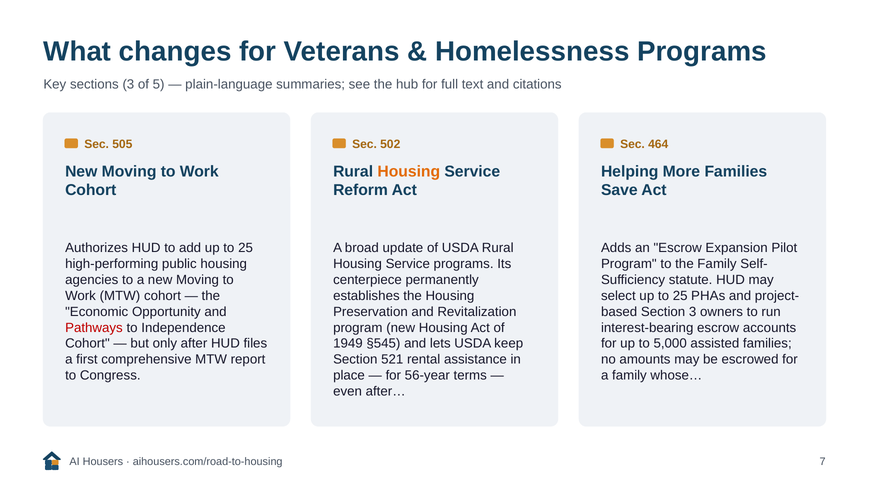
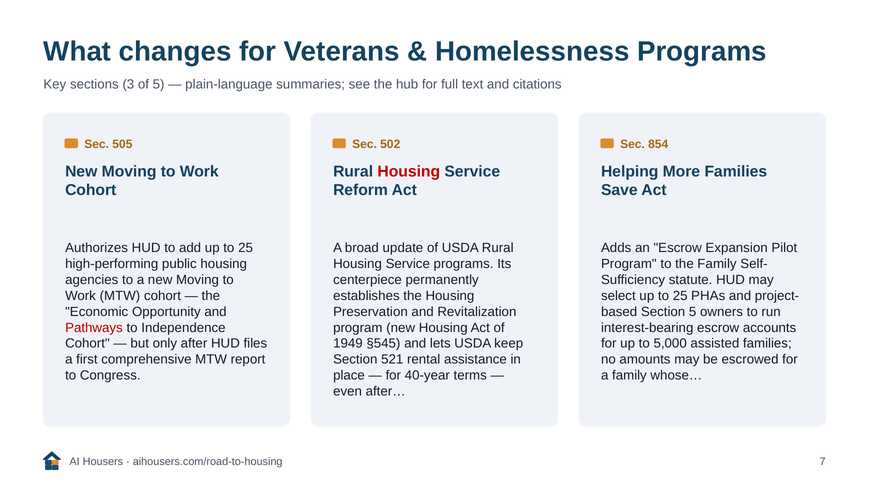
464: 464 -> 854
Housing at (409, 171) colour: orange -> red
Section 3: 3 -> 5
56-year: 56-year -> 40-year
